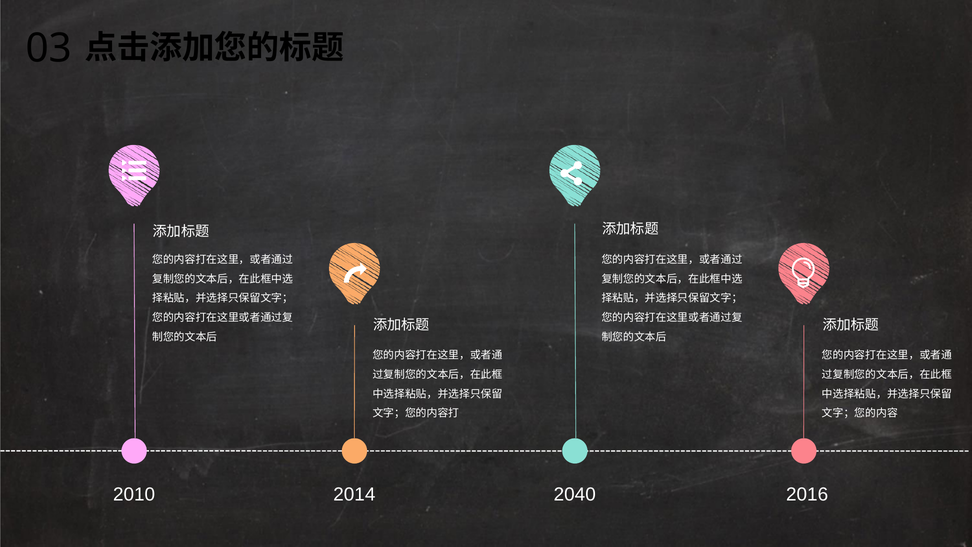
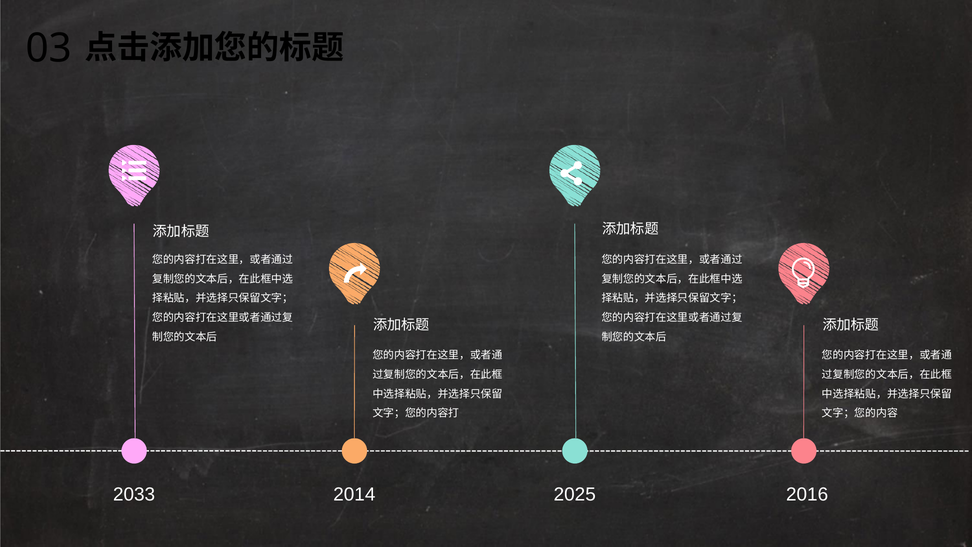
2010: 2010 -> 2033
2040: 2040 -> 2025
